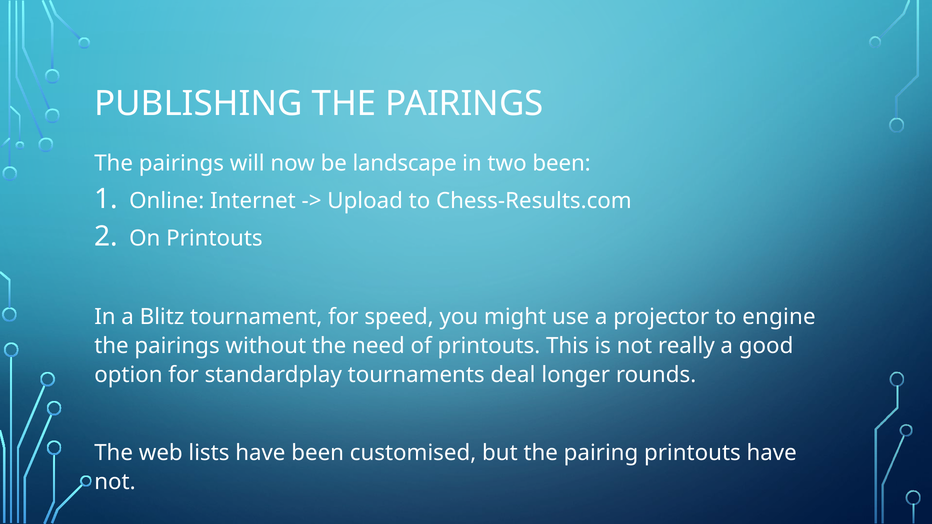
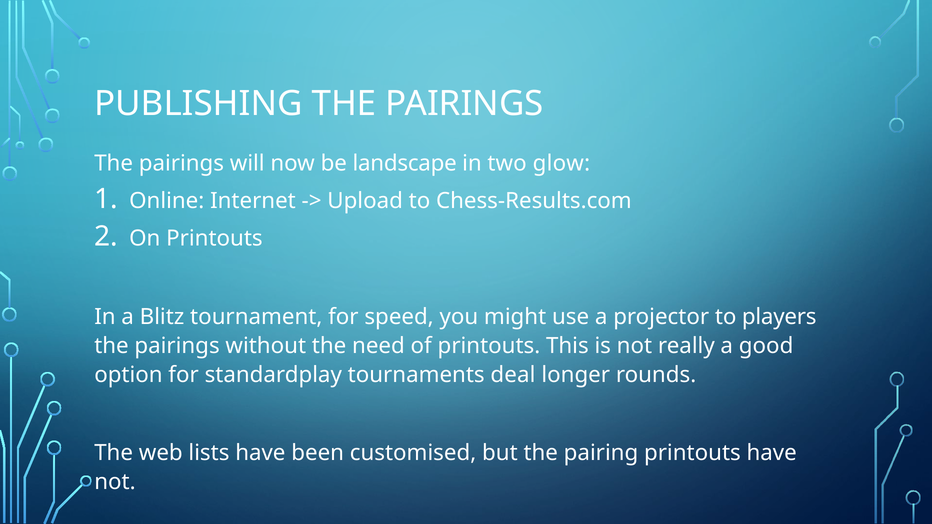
two been: been -> glow
engine: engine -> players
